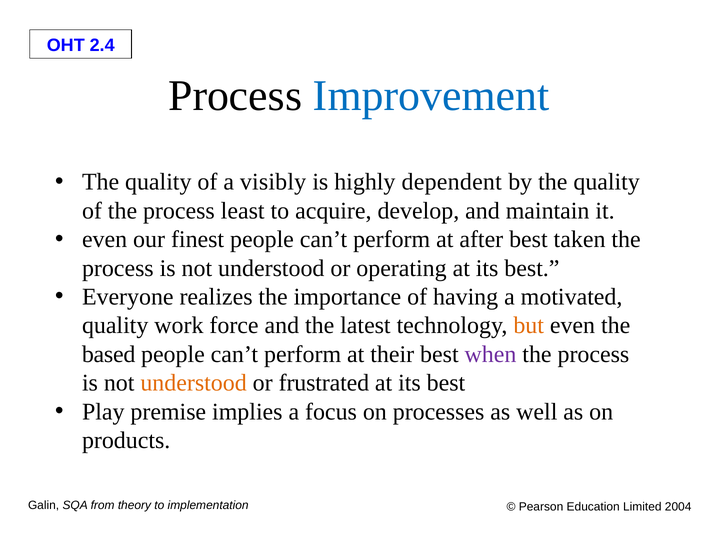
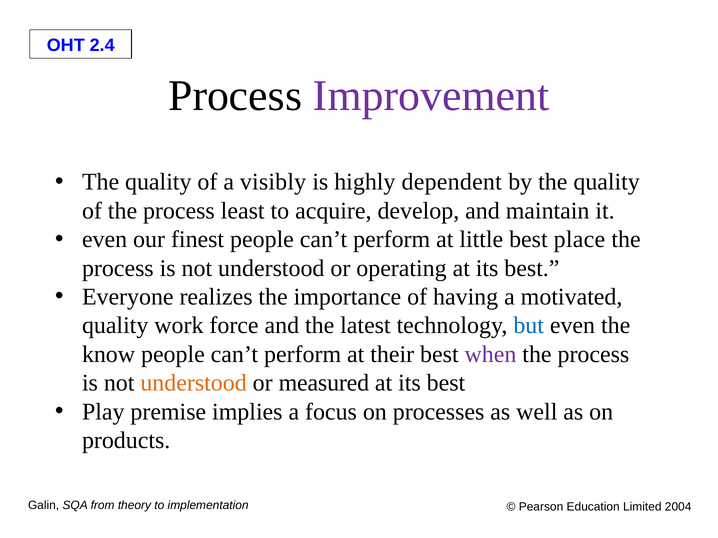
Improvement colour: blue -> purple
after: after -> little
taken: taken -> place
but colour: orange -> blue
based: based -> know
frustrated: frustrated -> measured
